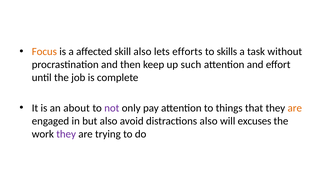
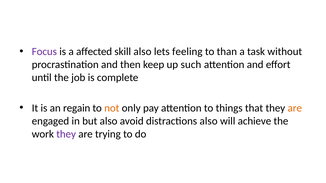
Focus colour: orange -> purple
efforts: efforts -> feeling
skills: skills -> than
about: about -> regain
not colour: purple -> orange
excuses: excuses -> achieve
